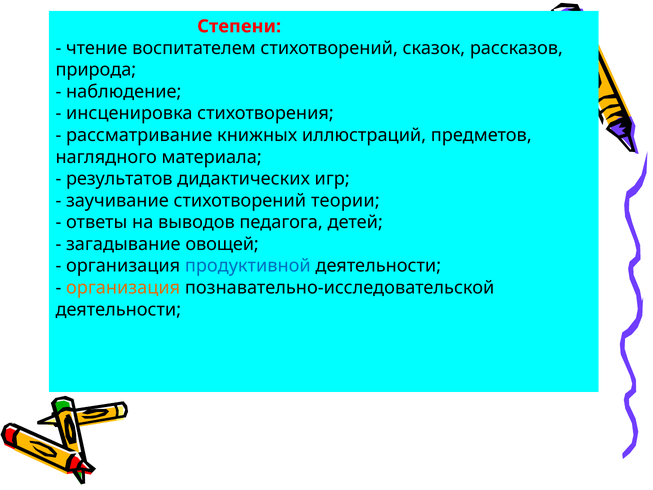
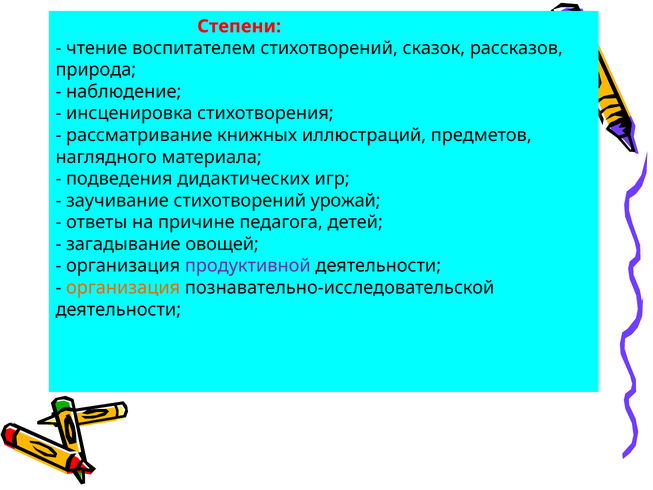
результатов: результатов -> подведения
теории: теории -> урожай
выводов: выводов -> причине
продуктивной colour: blue -> purple
